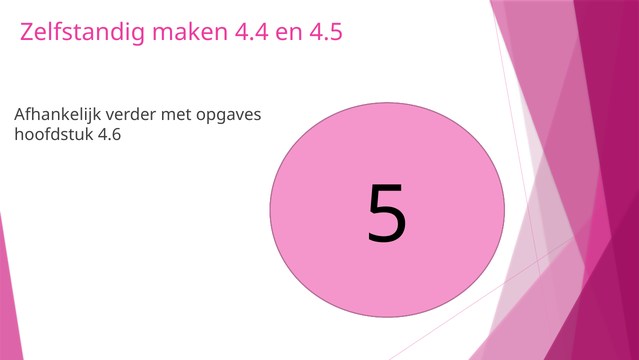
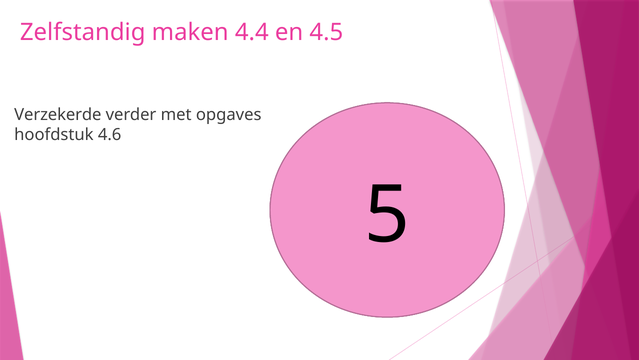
Afhankelijk: Afhankelijk -> Verzekerde
